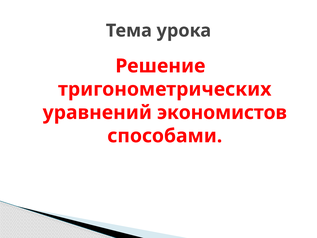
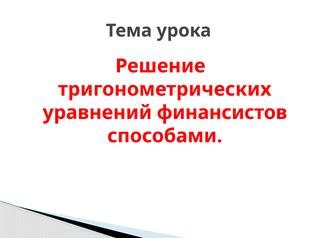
экономистов: экономистов -> финансистов
